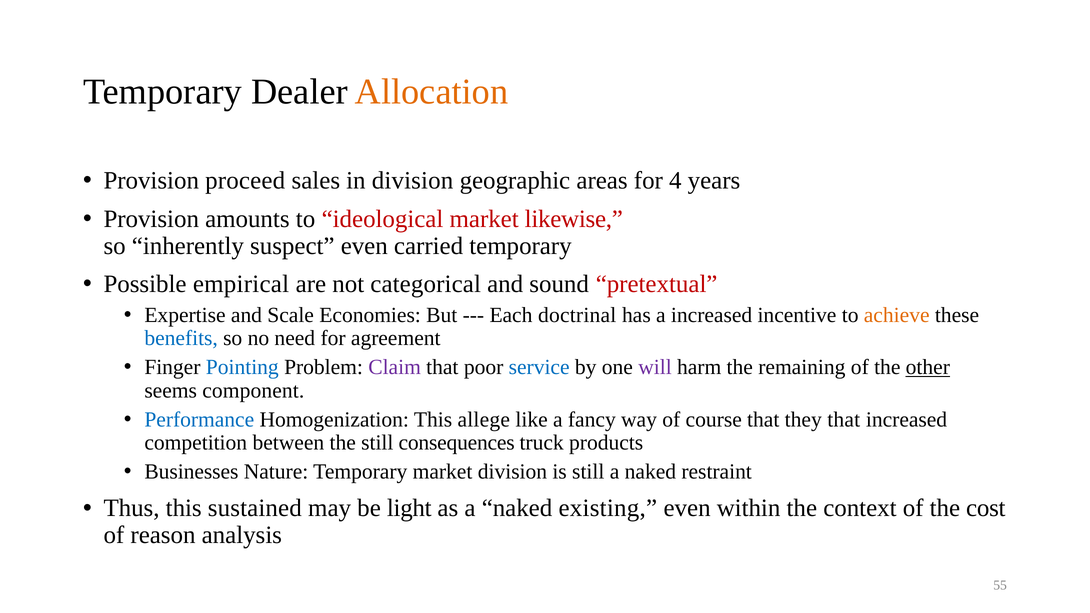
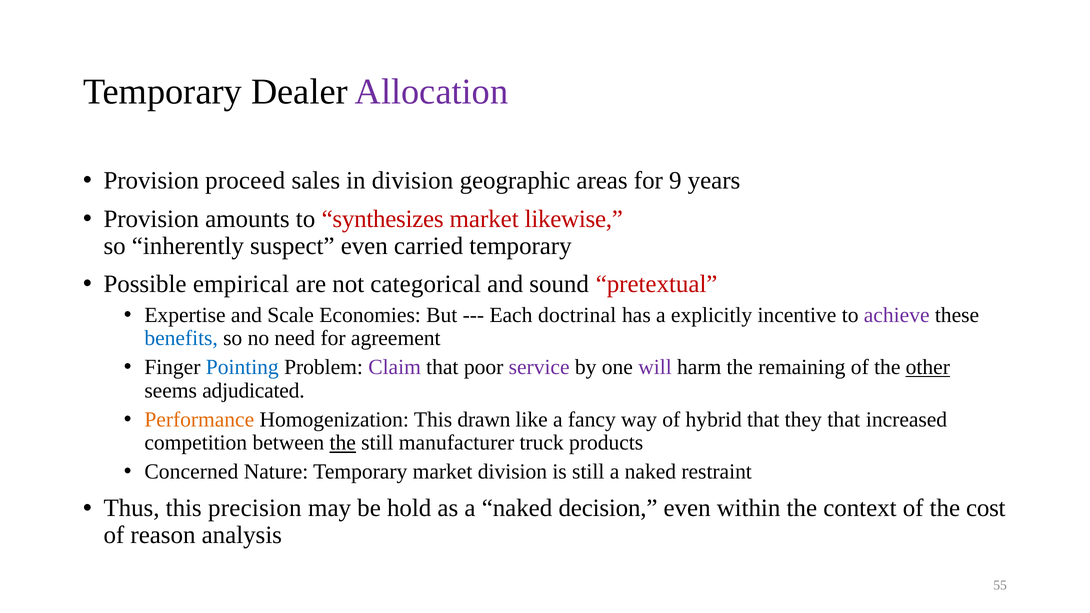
Allocation colour: orange -> purple
4: 4 -> 9
ideological: ideological -> synthesizes
a increased: increased -> explicitly
achieve colour: orange -> purple
service colour: blue -> purple
component: component -> adjudicated
Performance colour: blue -> orange
allege: allege -> drawn
course: course -> hybrid
the at (343, 443) underline: none -> present
consequences: consequences -> manufacturer
Businesses: Businesses -> Concerned
sustained: sustained -> precision
light: light -> hold
existing: existing -> decision
